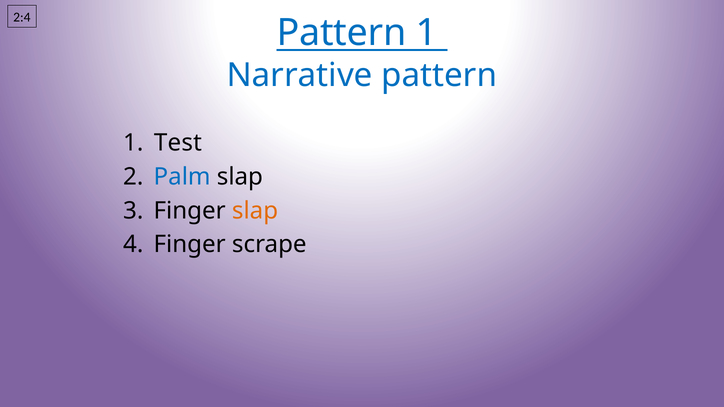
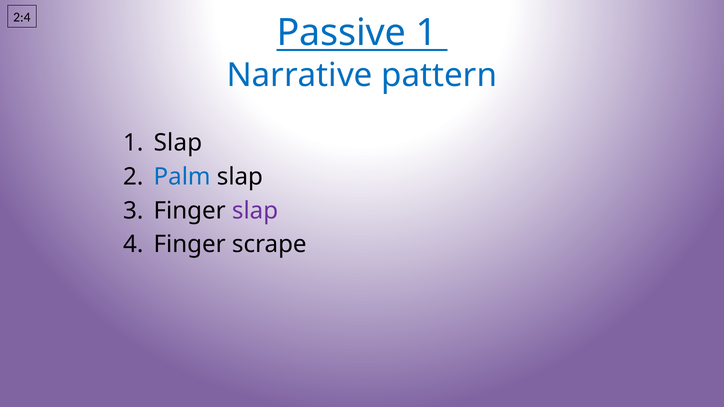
Pattern at (341, 33): Pattern -> Passive
1 Test: Test -> Slap
slap at (255, 211) colour: orange -> purple
